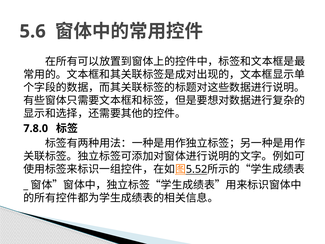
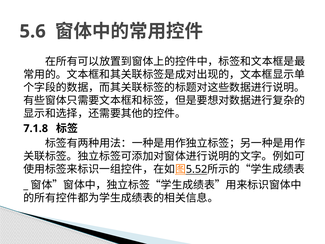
7.8.0: 7.8.0 -> 7.1.8
